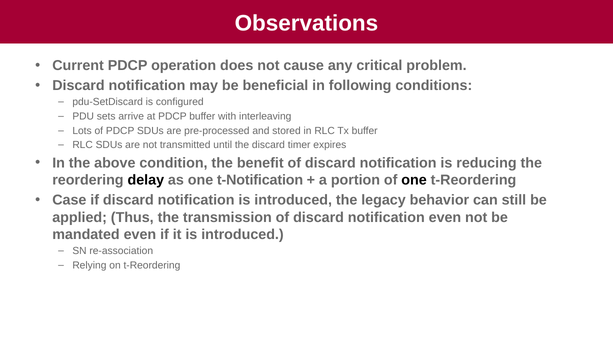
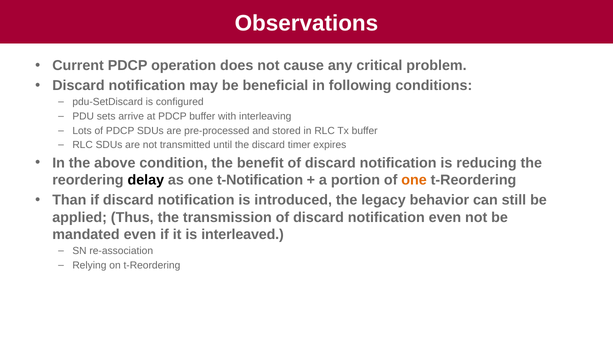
one at (414, 180) colour: black -> orange
Case: Case -> Than
it is introduced: introduced -> interleaved
